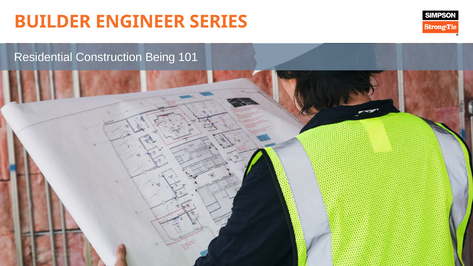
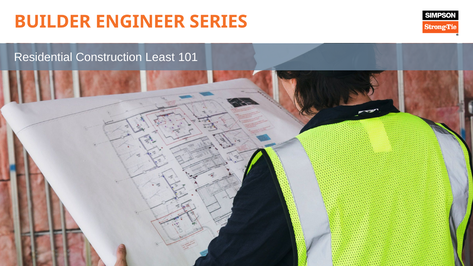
Being: Being -> Least
